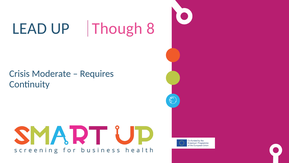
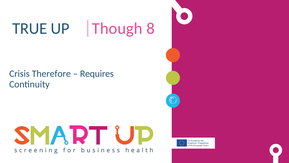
LEAD: LEAD -> TRUE
Moderate: Moderate -> Therefore
